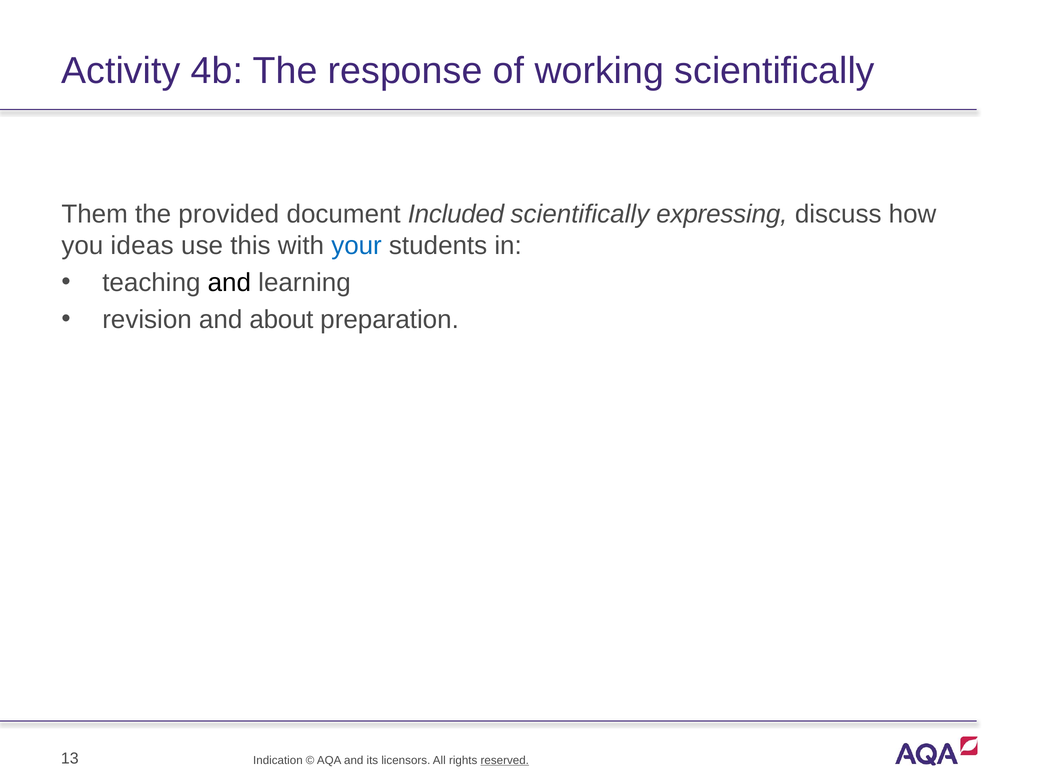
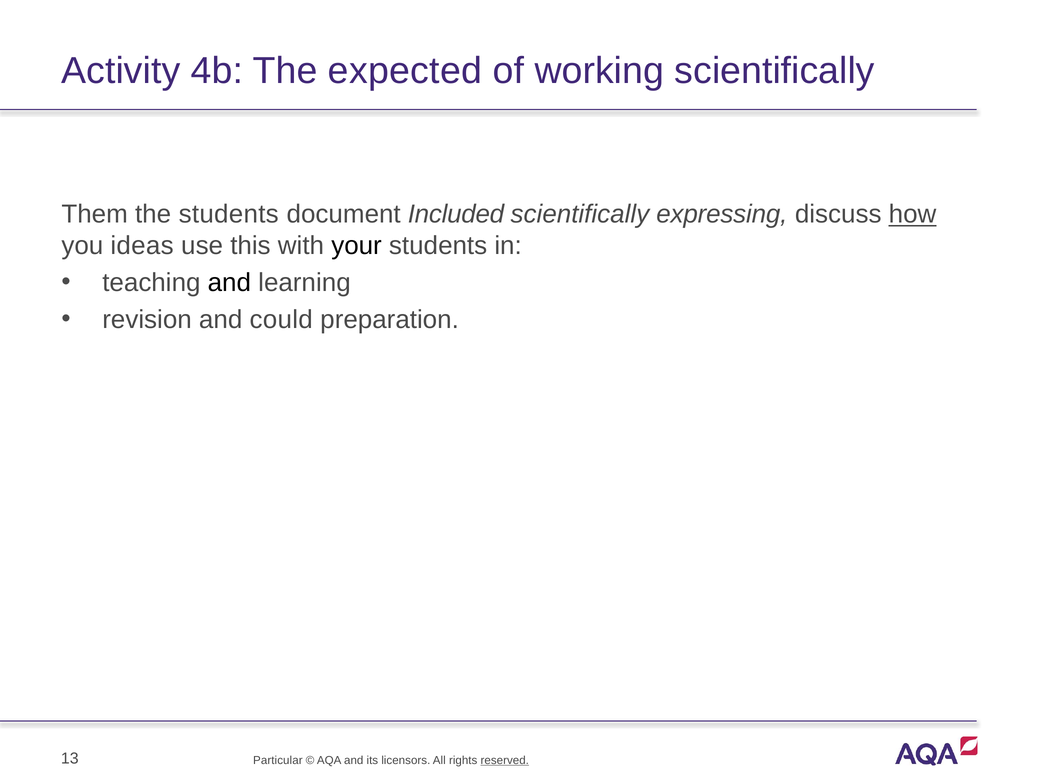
response: response -> expected
the provided: provided -> students
how underline: none -> present
your colour: blue -> black
about: about -> could
Indication: Indication -> Particular
